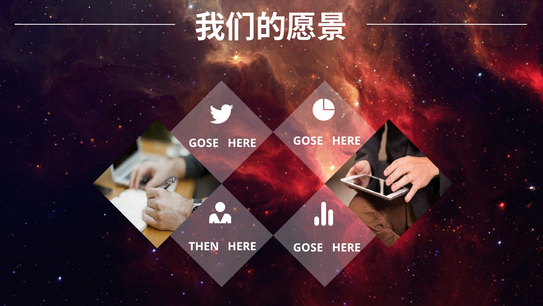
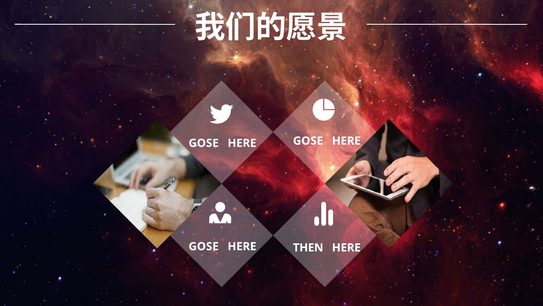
THEN at (204, 246): THEN -> GOSE
GOSE at (308, 247): GOSE -> THEN
